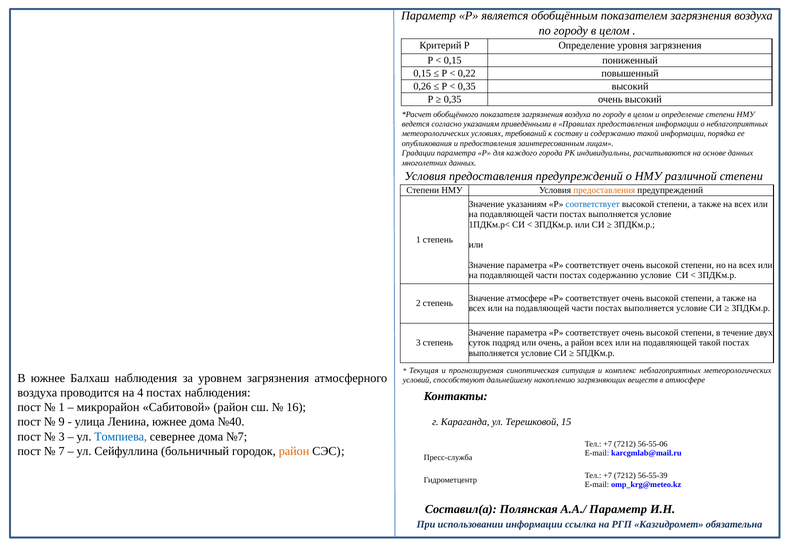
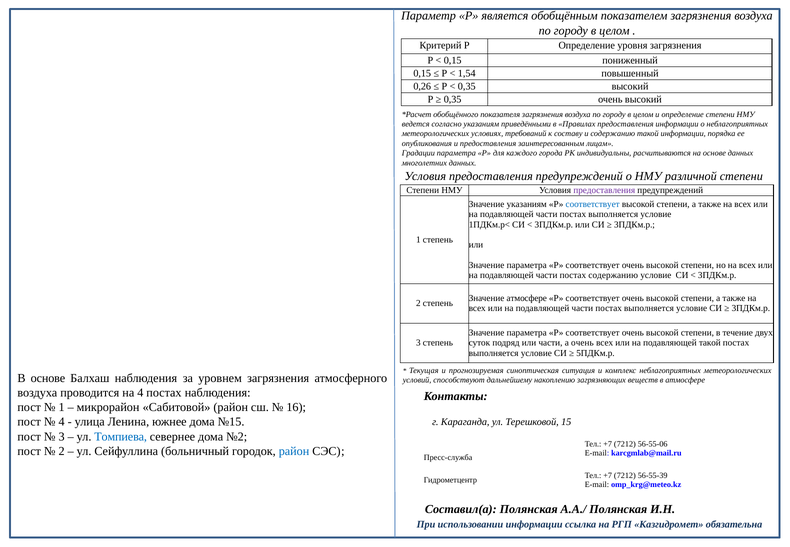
0,22: 0,22 -> 1,54
предоставления at (604, 190) colour: orange -> purple
или очень: очень -> части
а район: район -> очень
В южнее: южнее -> основе
9 at (62, 422): 9 -> 4
№40: №40 -> №15
№7: №7 -> №2
7 at (62, 451): 7 -> 2
район at (294, 451) colour: orange -> blue
А.А./ Параметр: Параметр -> Полянская
